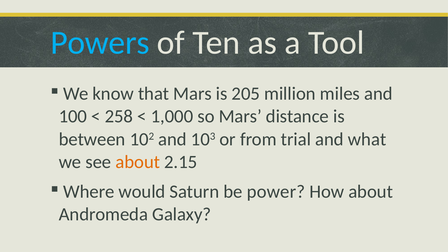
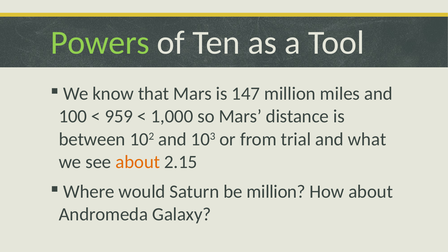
Powers colour: light blue -> light green
205: 205 -> 147
258: 258 -> 959
be power: power -> million
